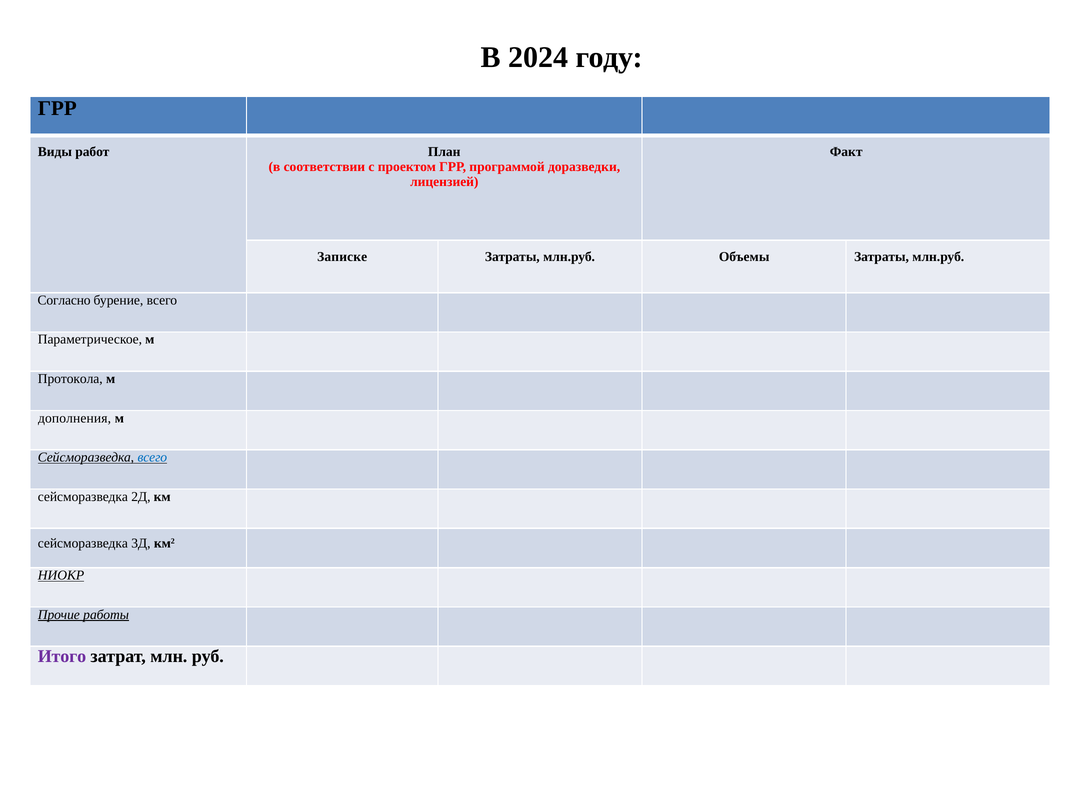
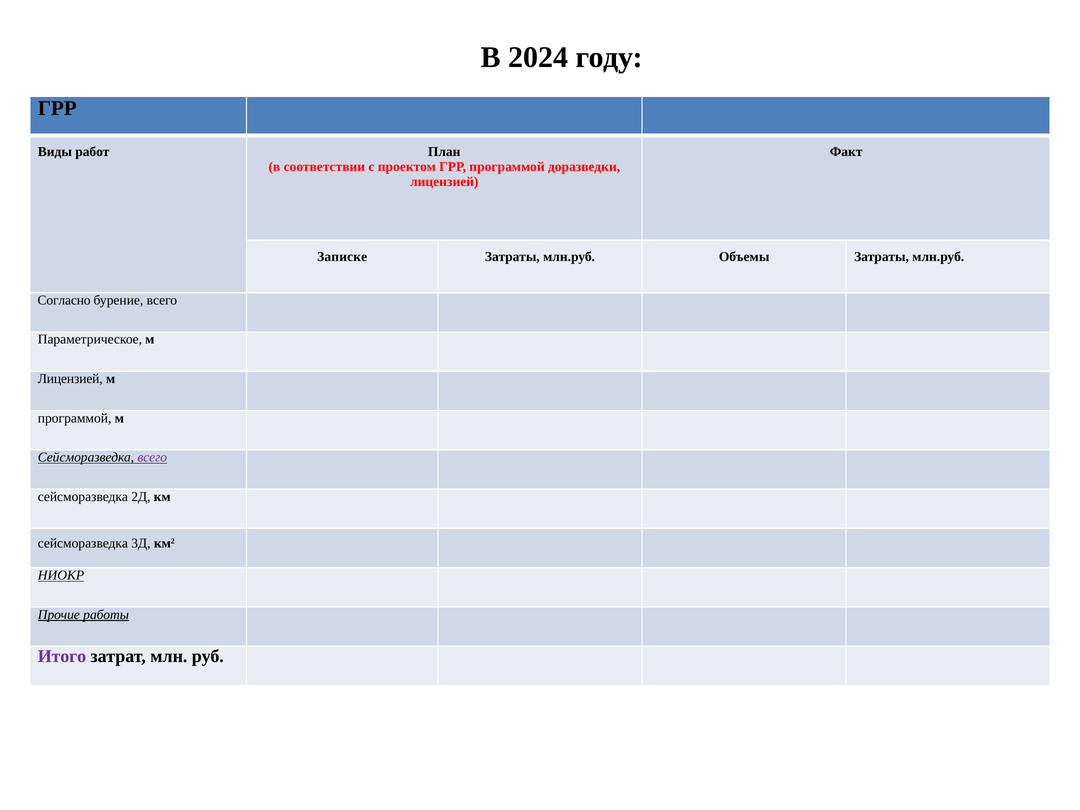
Протокола at (70, 379): Протокола -> Лицензией
дополнения at (75, 418): дополнения -> программой
всего at (152, 457) colour: blue -> purple
